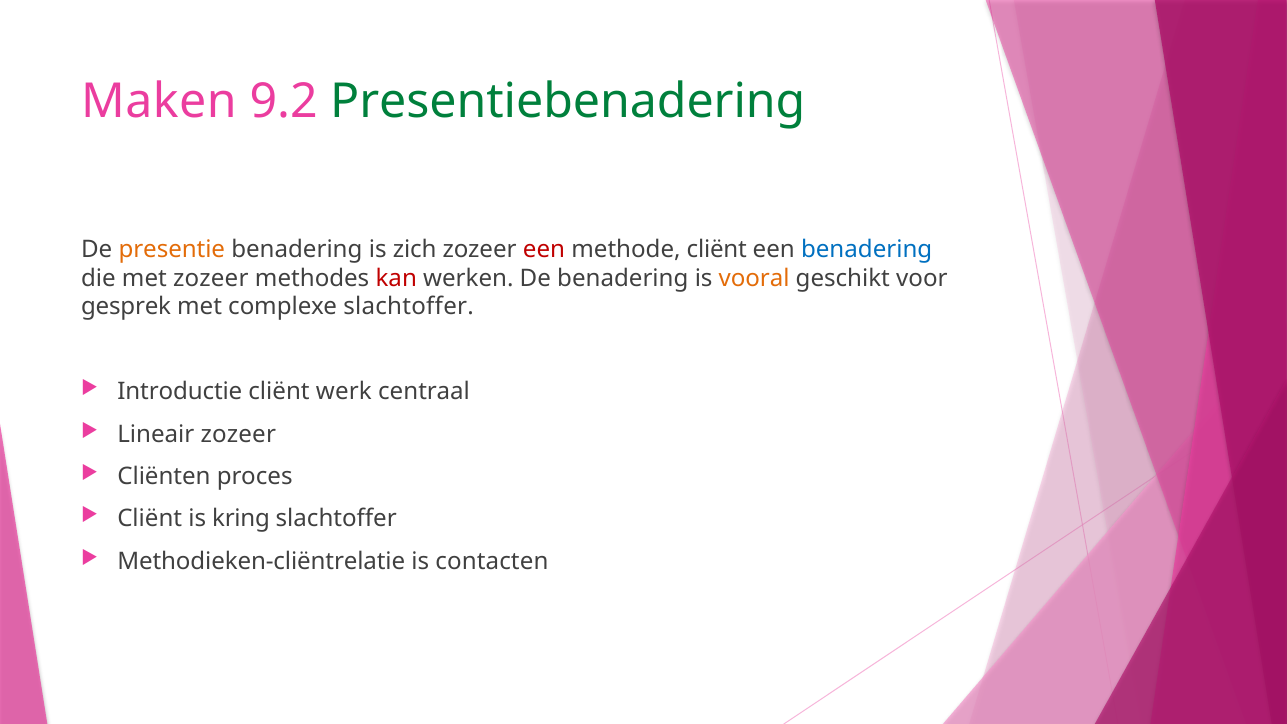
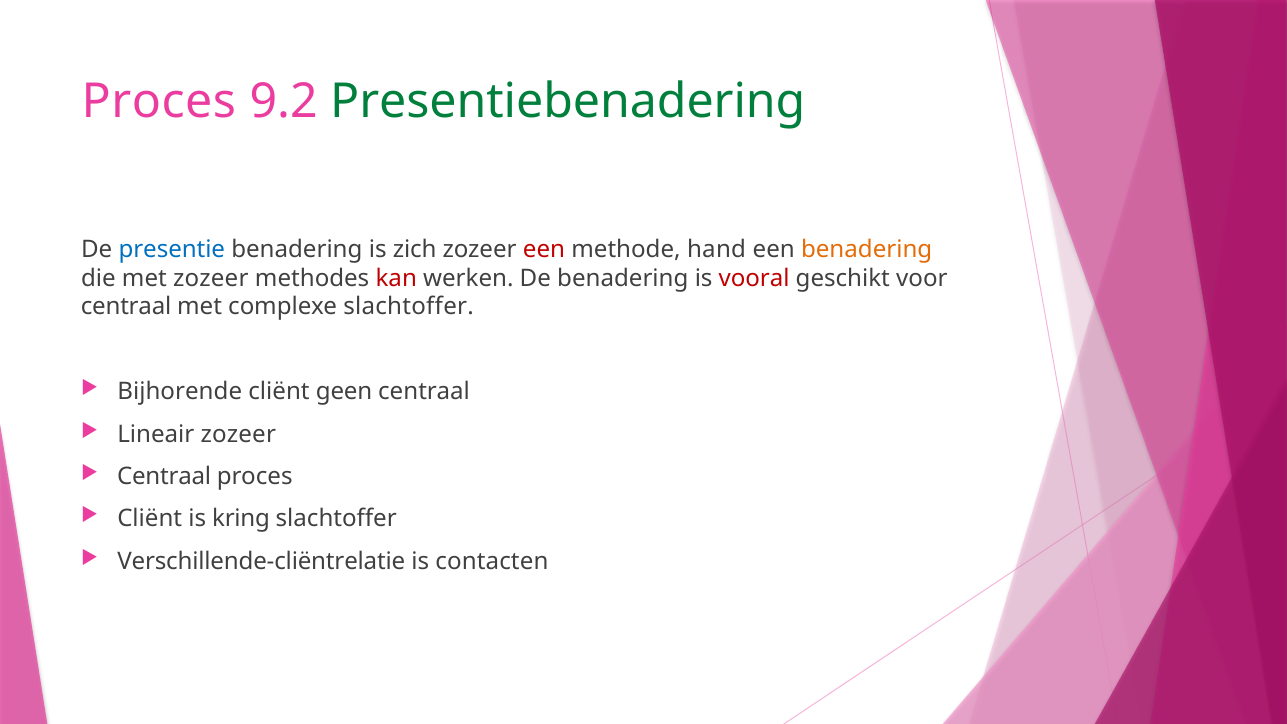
Maken at (159, 101): Maken -> Proces
presentie colour: orange -> blue
methode cliënt: cliënt -> hand
benadering at (867, 249) colour: blue -> orange
vooral colour: orange -> red
gesprek at (126, 307): gesprek -> centraal
Introductie: Introductie -> Bijhorende
werk: werk -> geen
Cliënten at (164, 476): Cliënten -> Centraal
Methodieken-cliëntrelatie: Methodieken-cliëntrelatie -> Verschillende-cliëntrelatie
